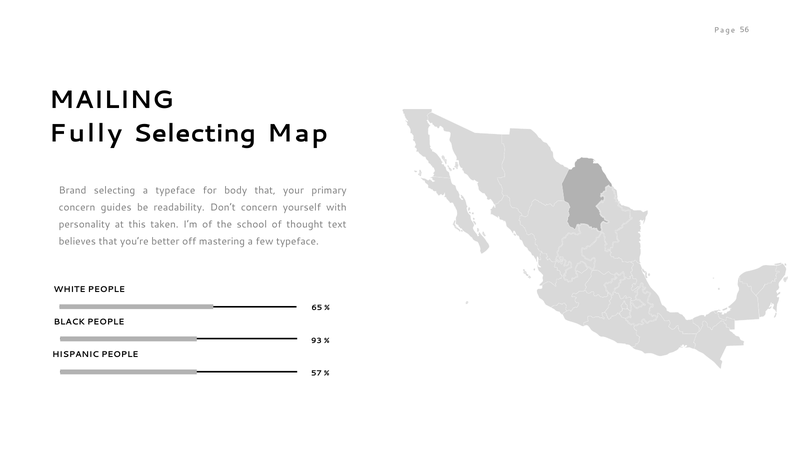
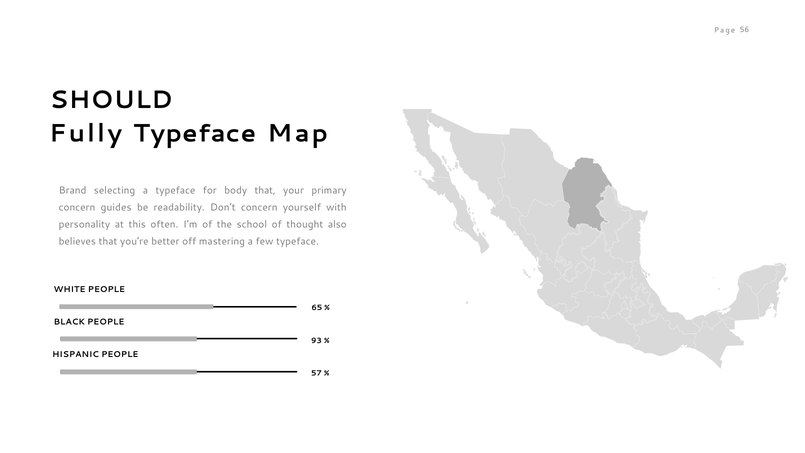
MAILING: MAILING -> SHOULD
Fully Selecting: Selecting -> Typeface
taken: taken -> often
text: text -> also
